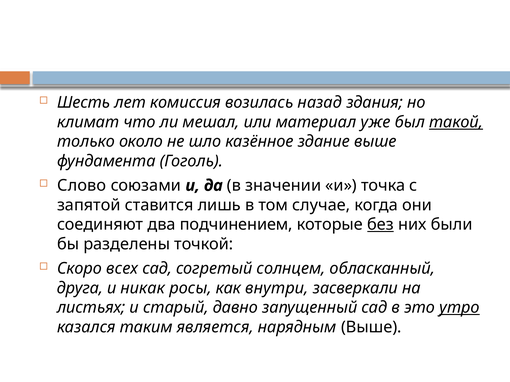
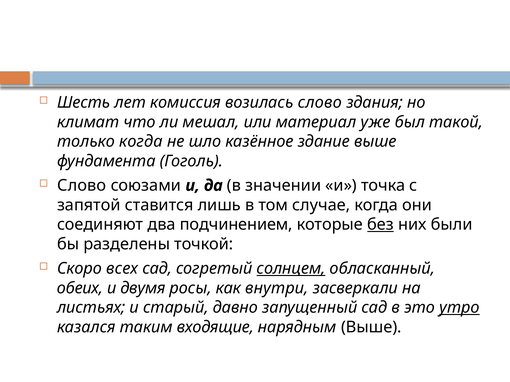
возилась назад: назад -> слово
такой underline: present -> none
только около: около -> когда
солнцем underline: none -> present
друга: друга -> обеих
никак: никак -> двумя
является: является -> входящие
